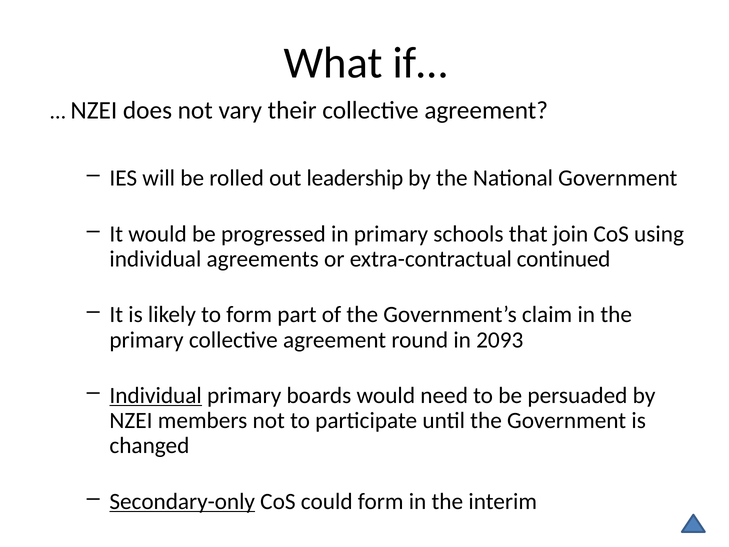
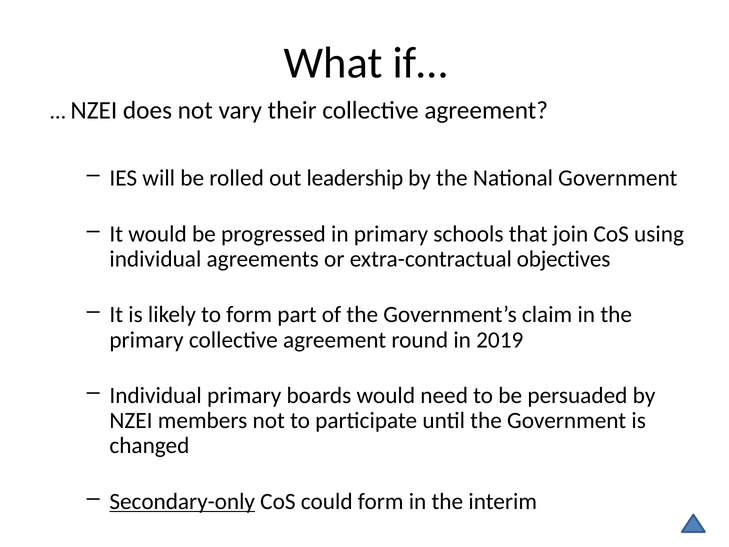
continued: continued -> objectives
2093: 2093 -> 2019
Individual at (156, 395) underline: present -> none
